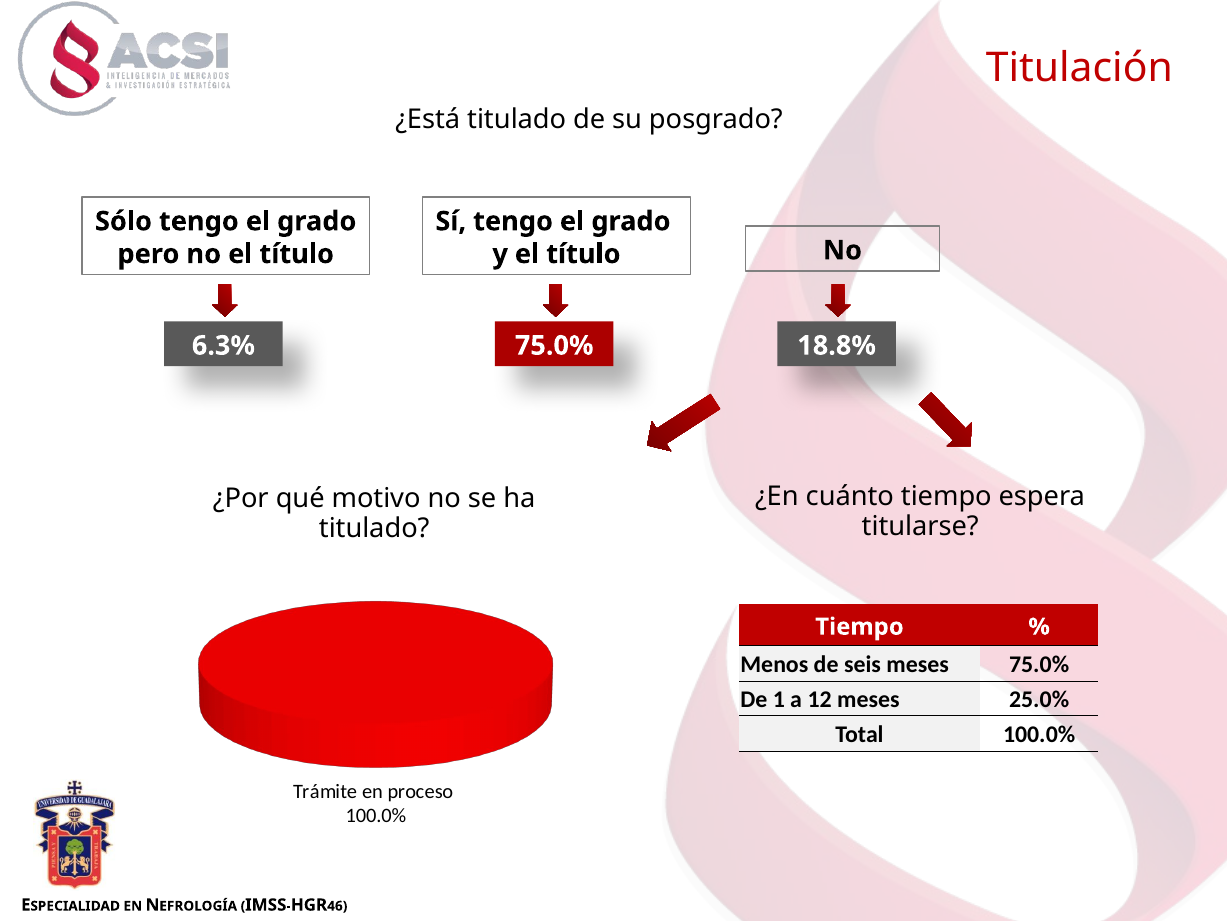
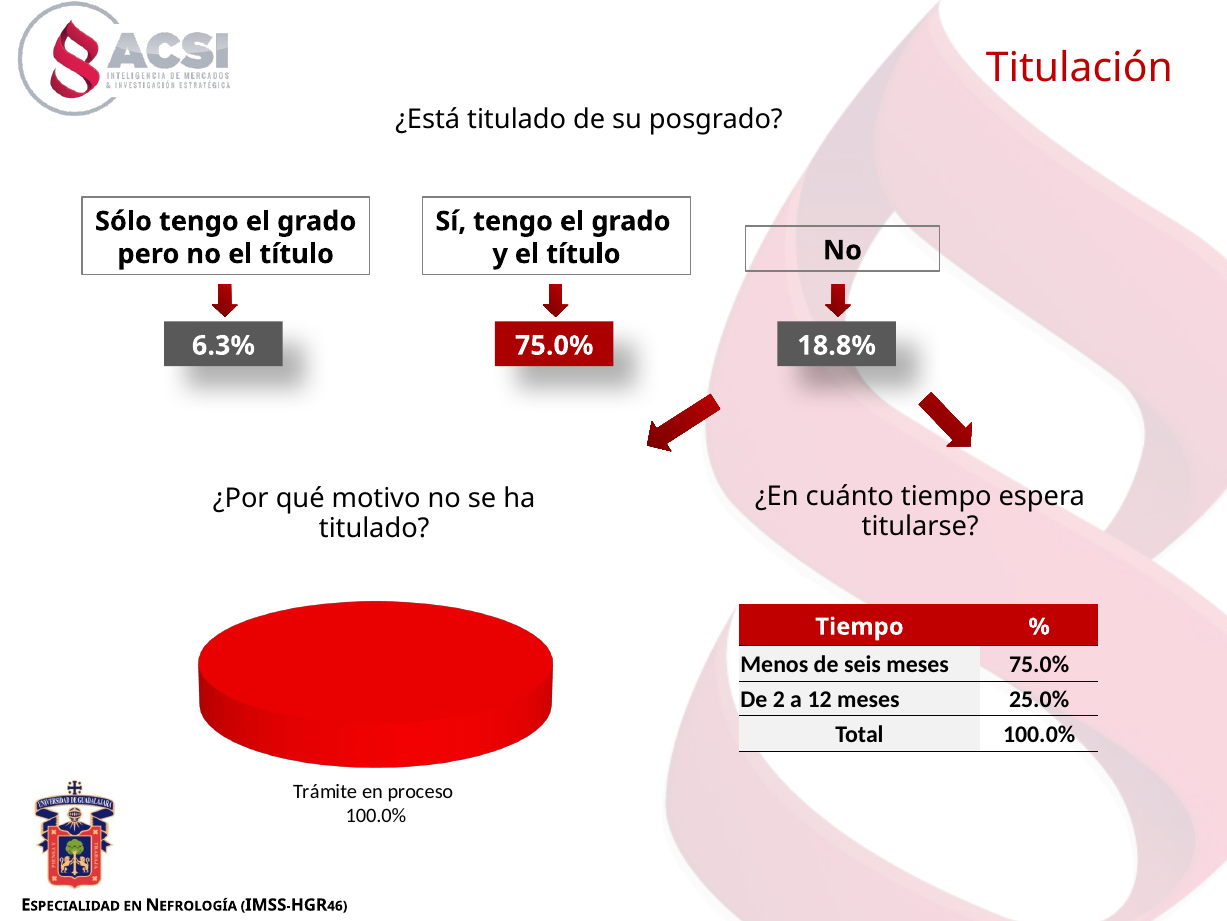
1: 1 -> 2
